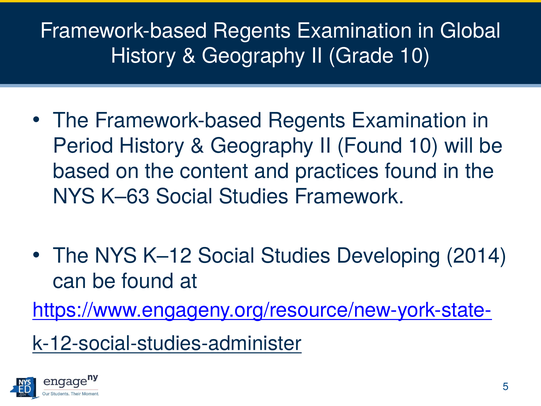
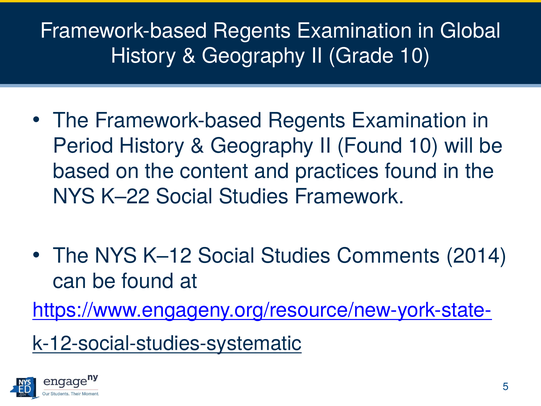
K–63: K–63 -> K–22
Developing: Developing -> Comments
k-12-social-studies-administer: k-12-social-studies-administer -> k-12-social-studies-systematic
